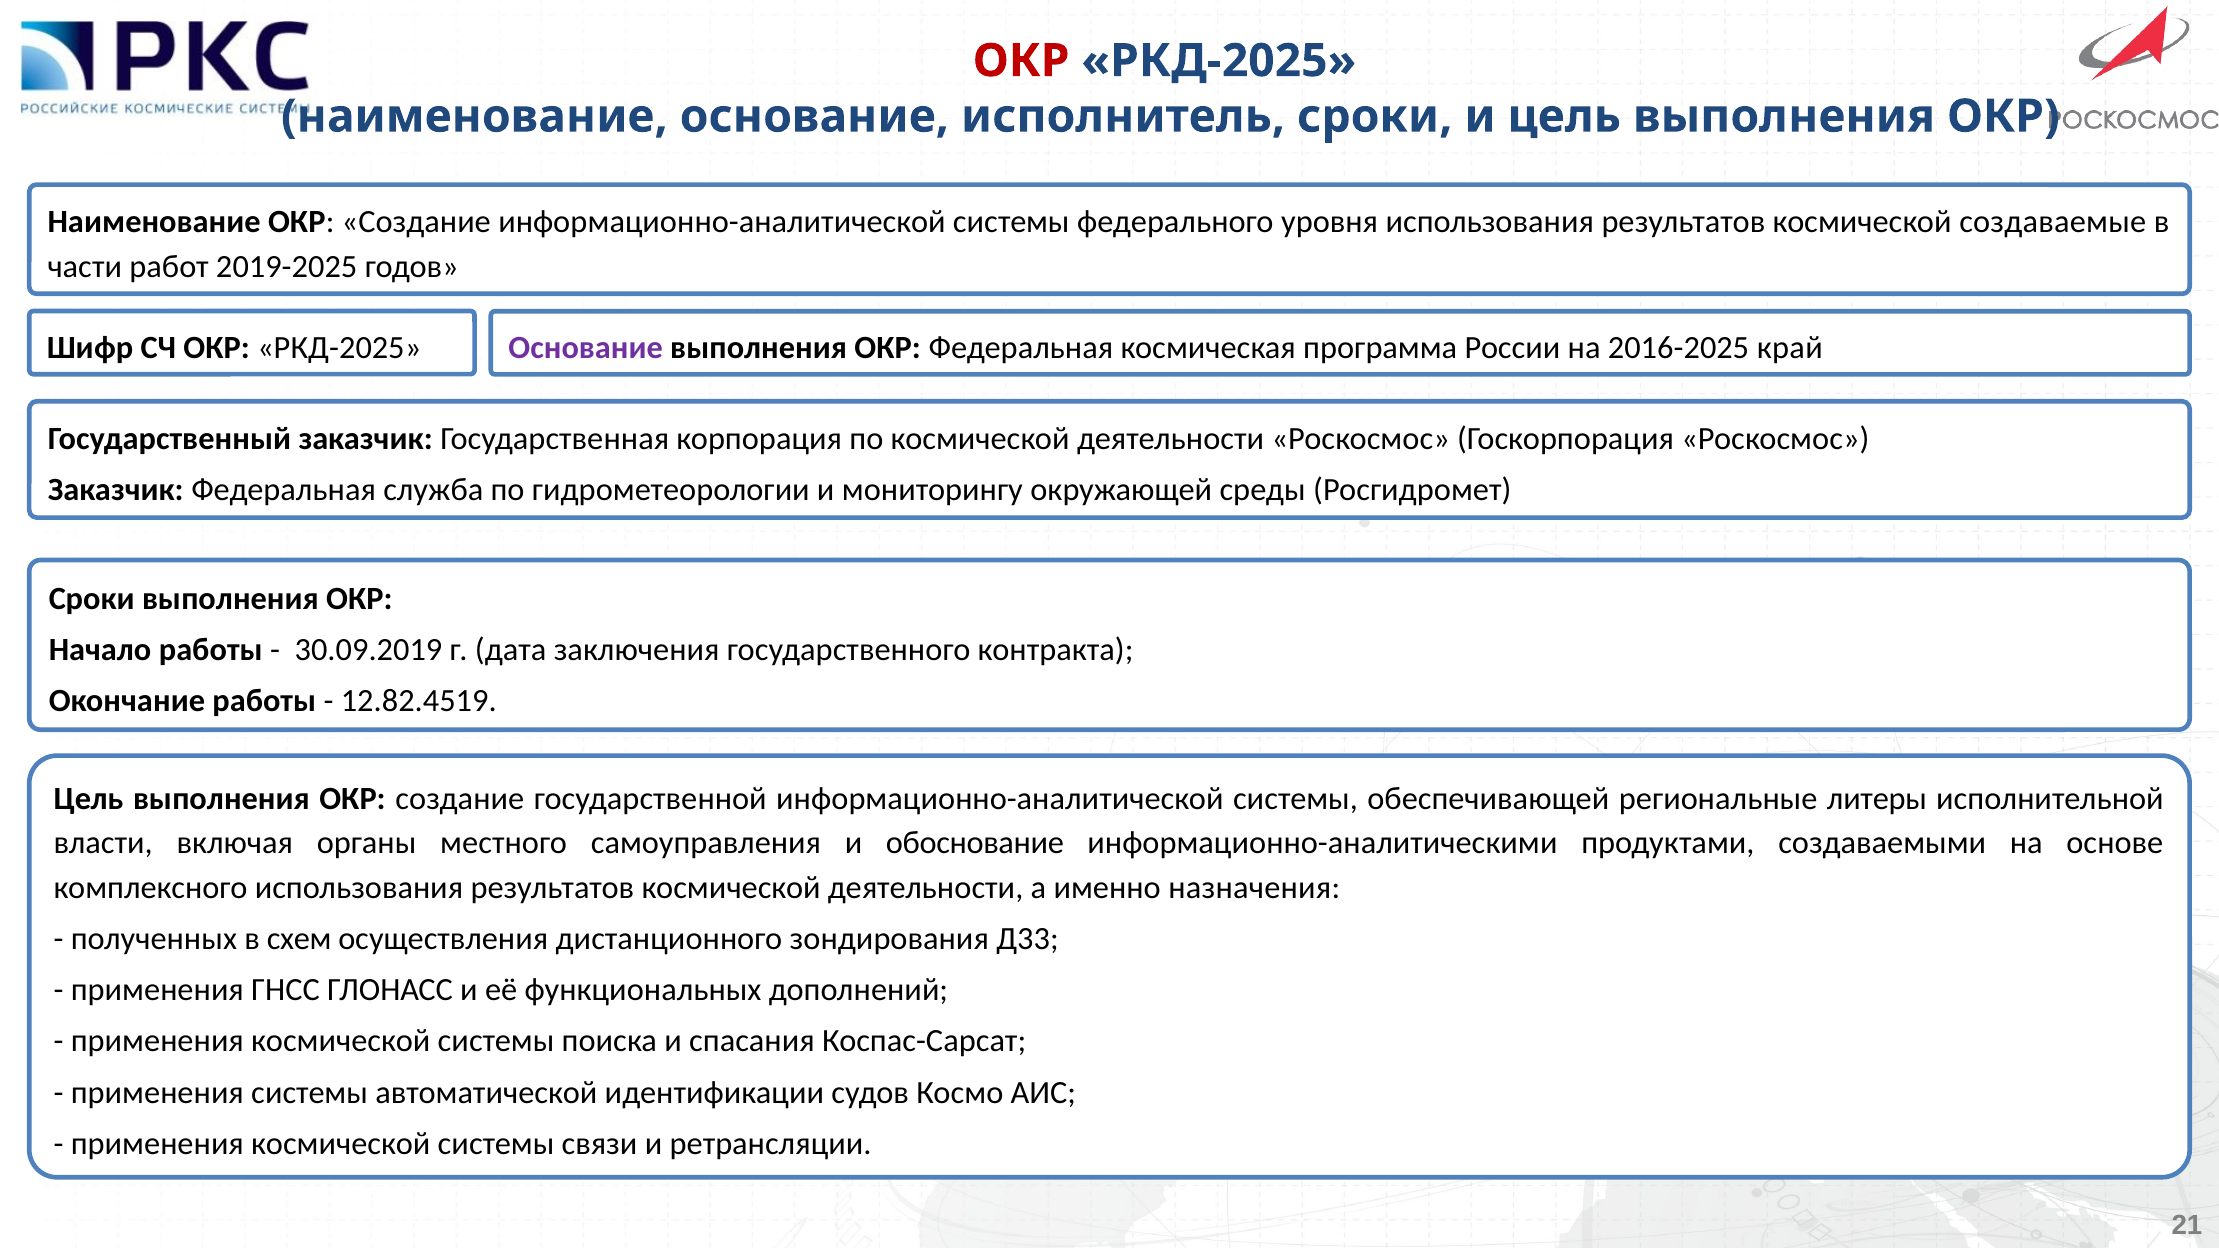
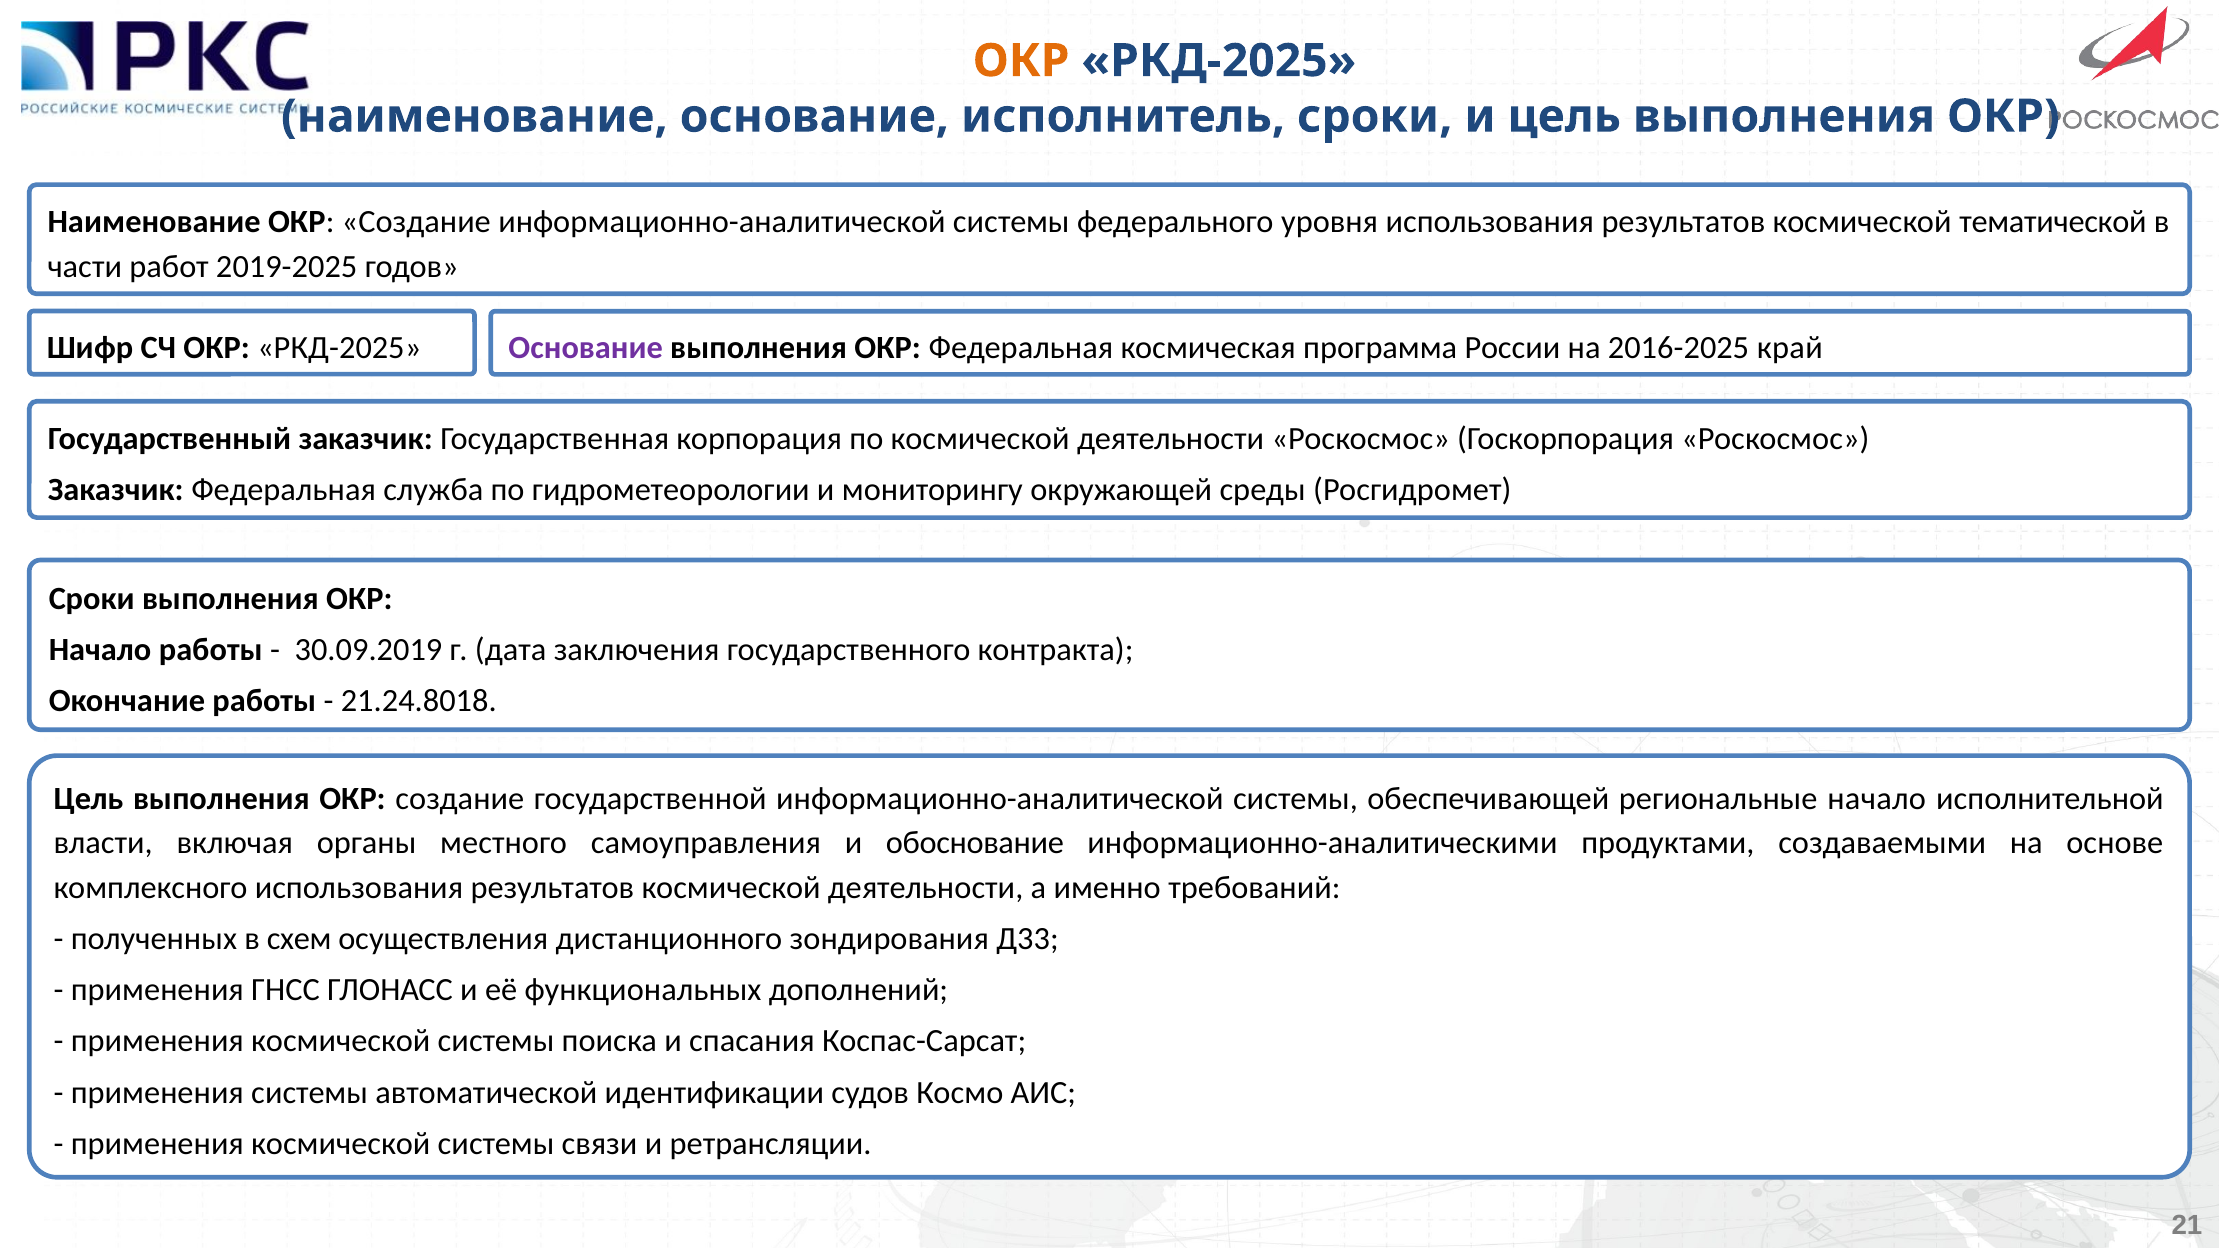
ОКР at (1021, 61) colour: red -> orange
создаваемые: создаваемые -> тематической
12.82.4519: 12.82.4519 -> 21.24.8018
региональные литеры: литеры -> начало
назначения: назначения -> требований
